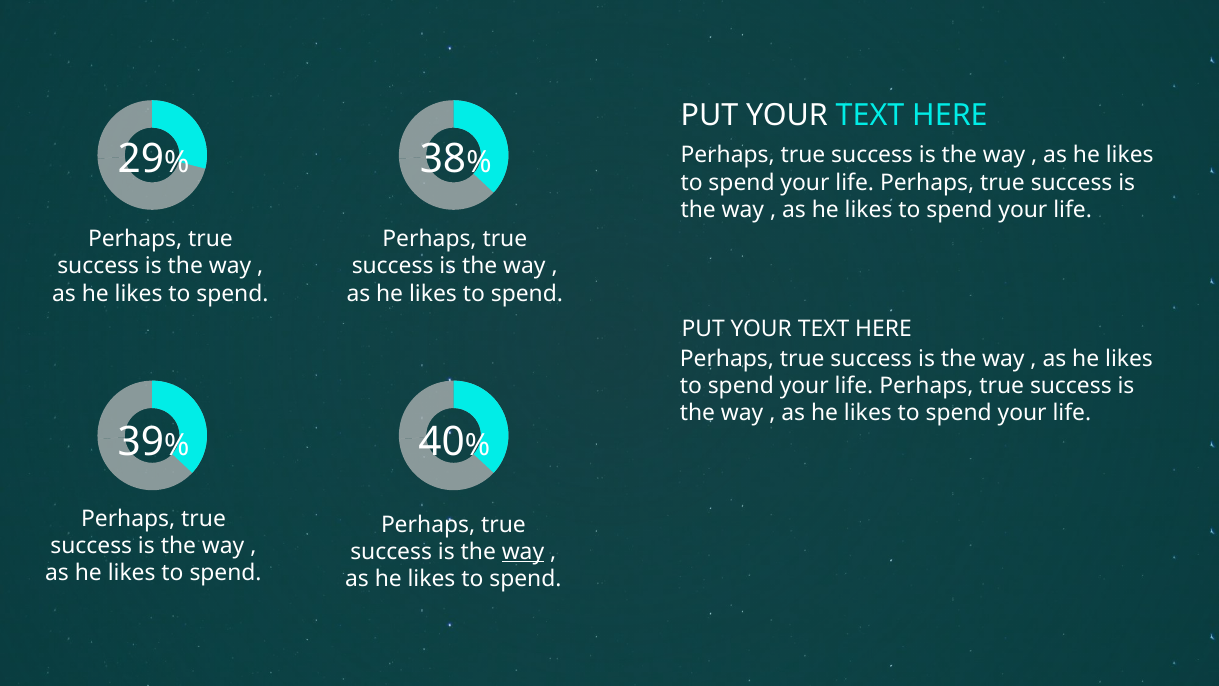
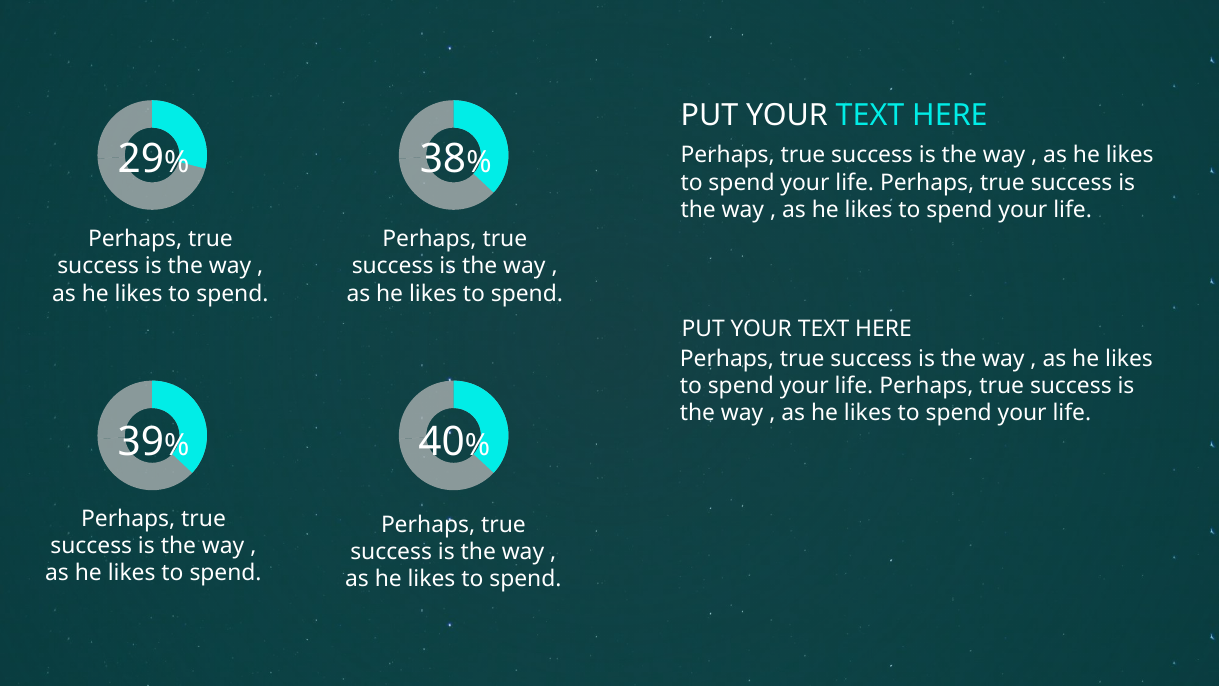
way at (523, 552) underline: present -> none
